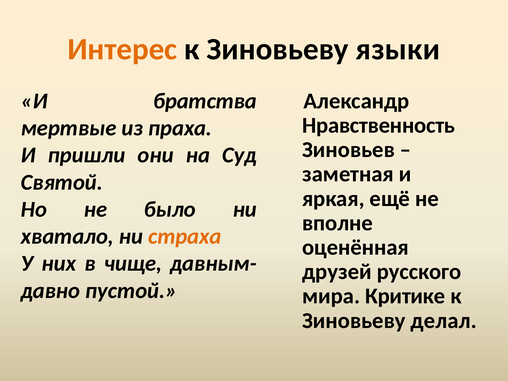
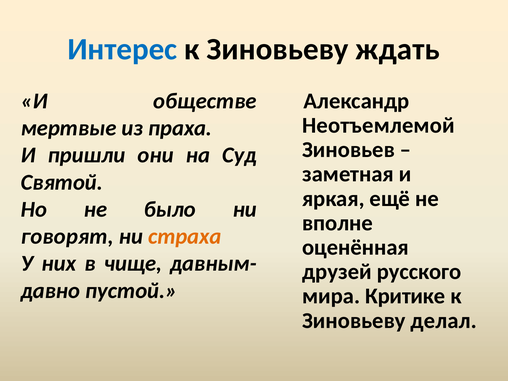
Интерес colour: orange -> blue
языки: языки -> ждать
братства: братства -> обществе
Нравственность: Нравственность -> Неотъемлемой
хватало: хватало -> говорят
